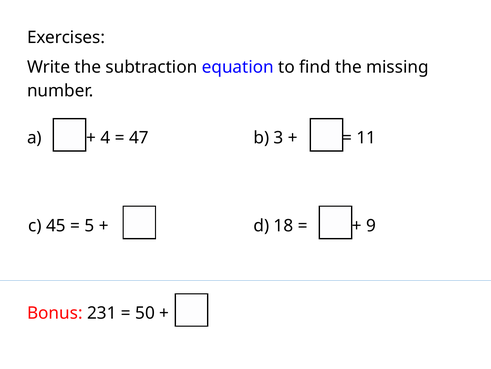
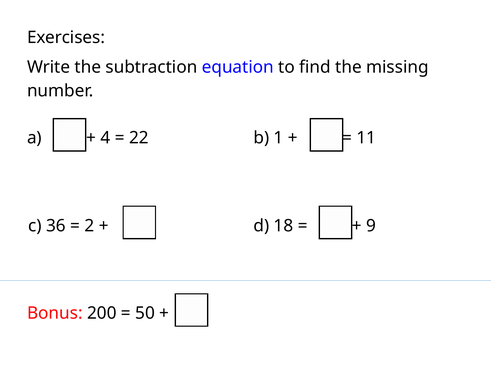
47: 47 -> 22
3: 3 -> 1
45: 45 -> 36
5: 5 -> 2
231: 231 -> 200
